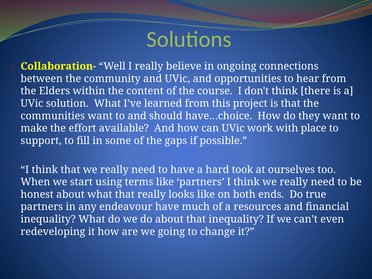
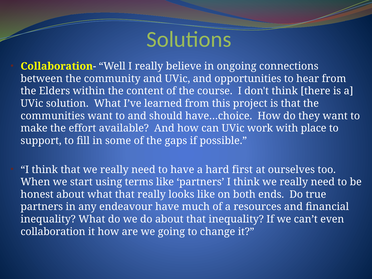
took: took -> first
redeveloping: redeveloping -> collaboration
